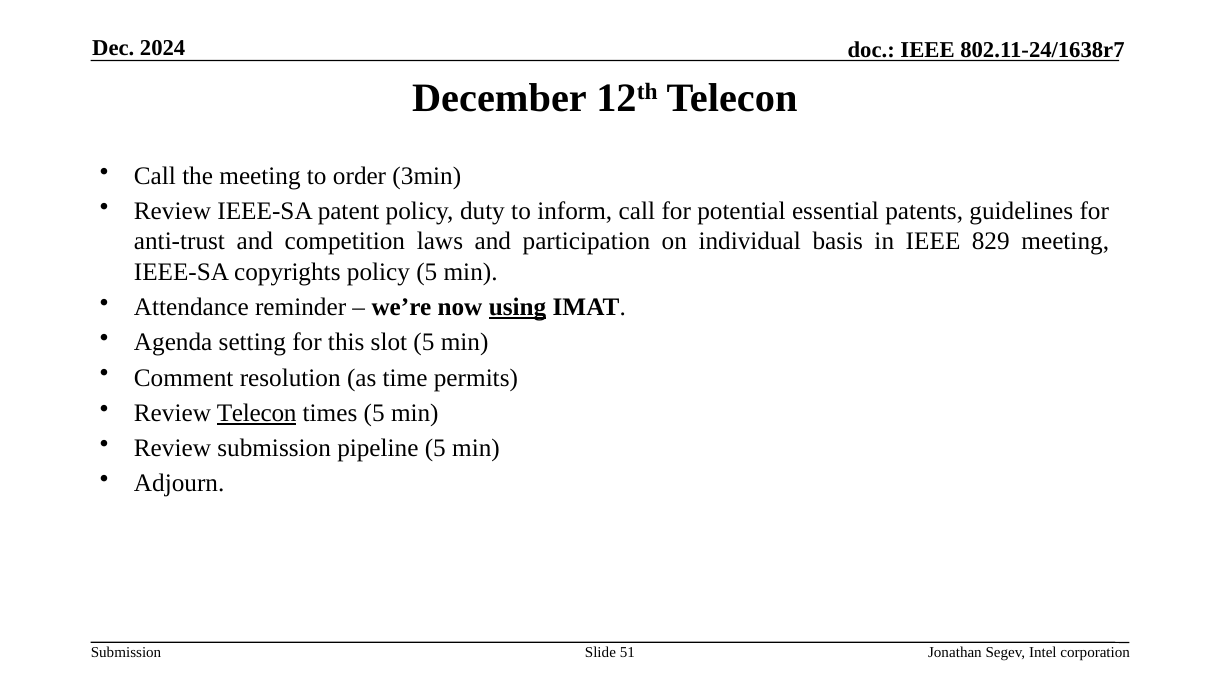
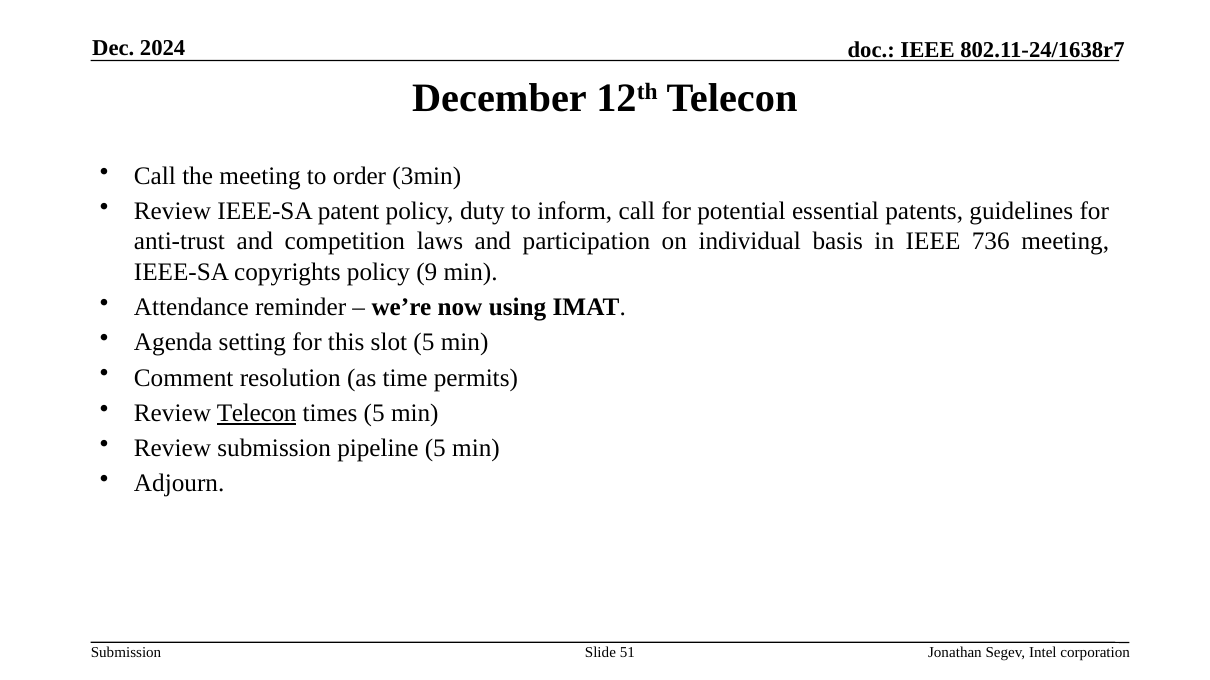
829: 829 -> 736
policy 5: 5 -> 9
using underline: present -> none
